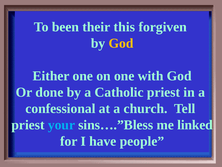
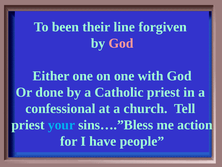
this: this -> line
God at (121, 43) colour: yellow -> pink
linked: linked -> action
